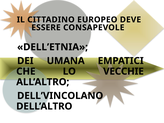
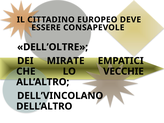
DELL’ETNIA: DELL’ETNIA -> DELL’OLTRE
UMANA: UMANA -> MIRATE
